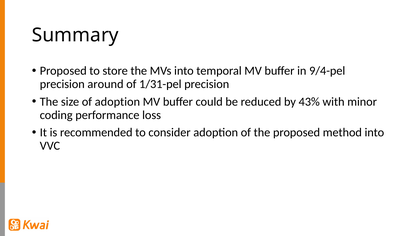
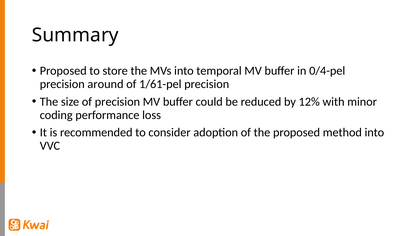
9/4-pel: 9/4-pel -> 0/4-pel
1/31-pel: 1/31-pel -> 1/61-pel
of adoption: adoption -> precision
43%: 43% -> 12%
